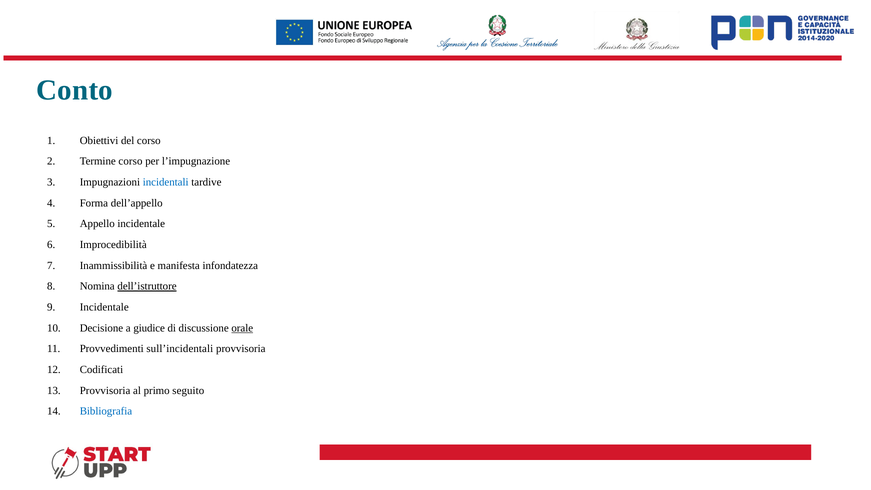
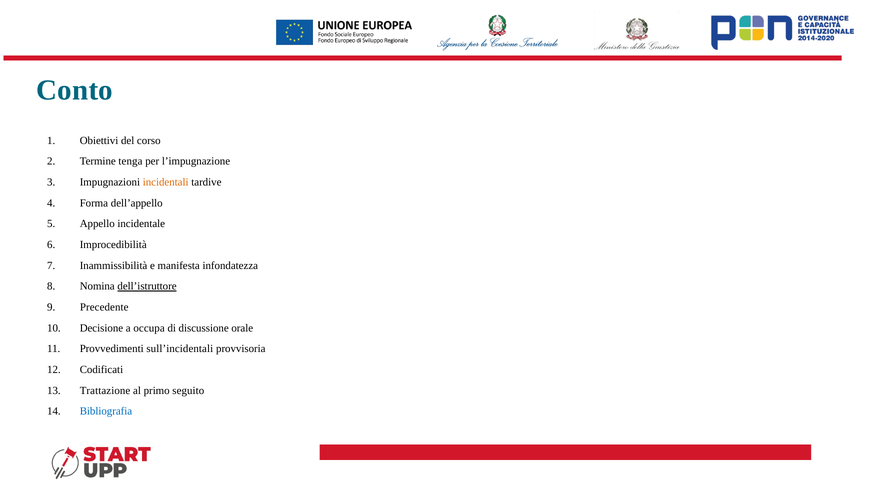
Termine corso: corso -> tenga
incidentali colour: blue -> orange
Incidentale at (104, 307): Incidentale -> Precedente
giudice: giudice -> occupa
orale underline: present -> none
Provvisoria at (105, 390): Provvisoria -> Trattazione
